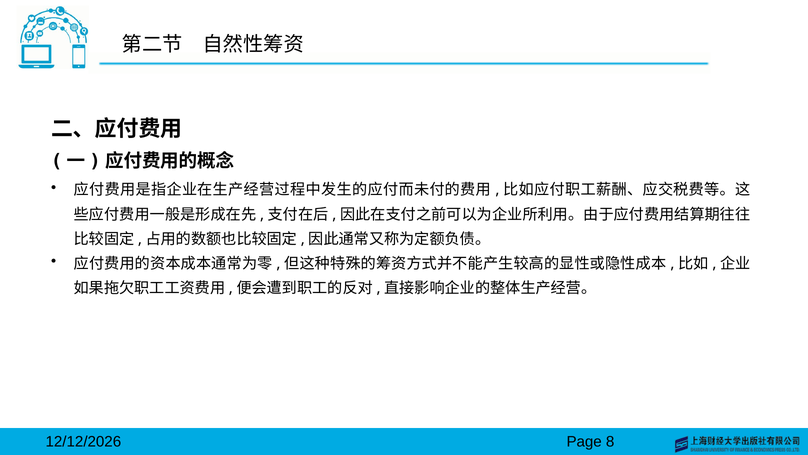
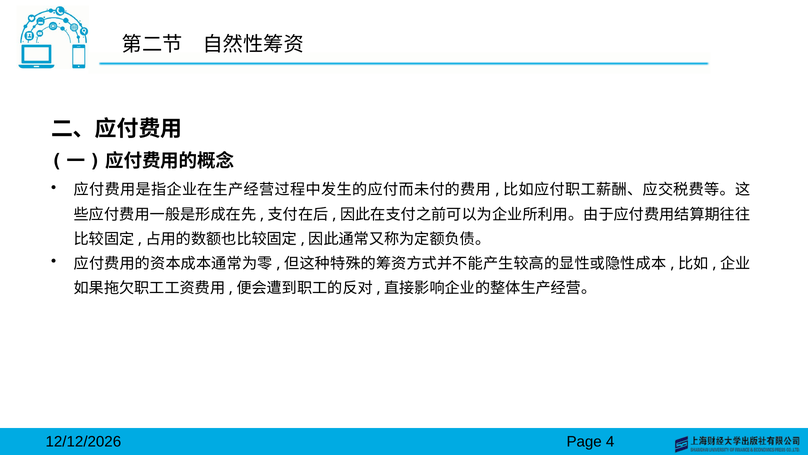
8: 8 -> 4
